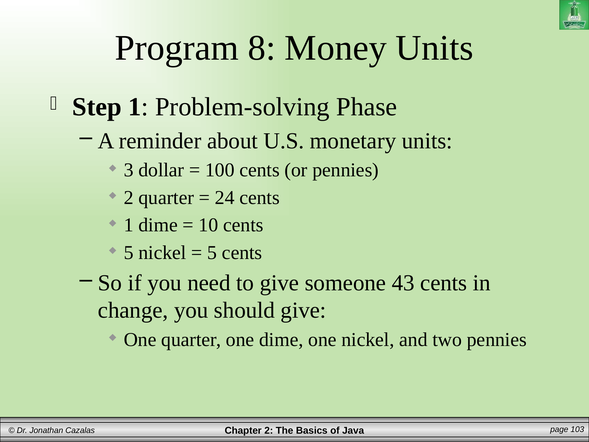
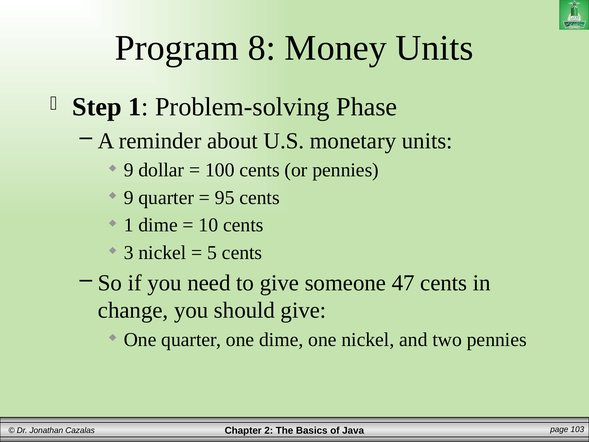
3 at (129, 170): 3 -> 9
2 at (129, 197): 2 -> 9
24: 24 -> 95
5 at (129, 252): 5 -> 3
43: 43 -> 47
